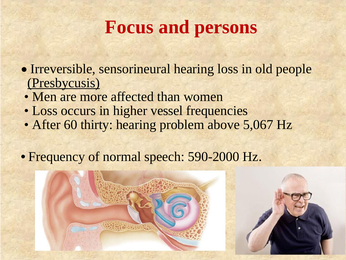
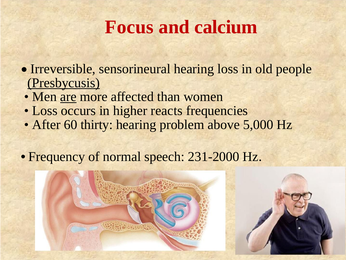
persons: persons -> calcium
are underline: none -> present
vessel: vessel -> reacts
5,067: 5,067 -> 5,000
590-2000: 590-2000 -> 231-2000
